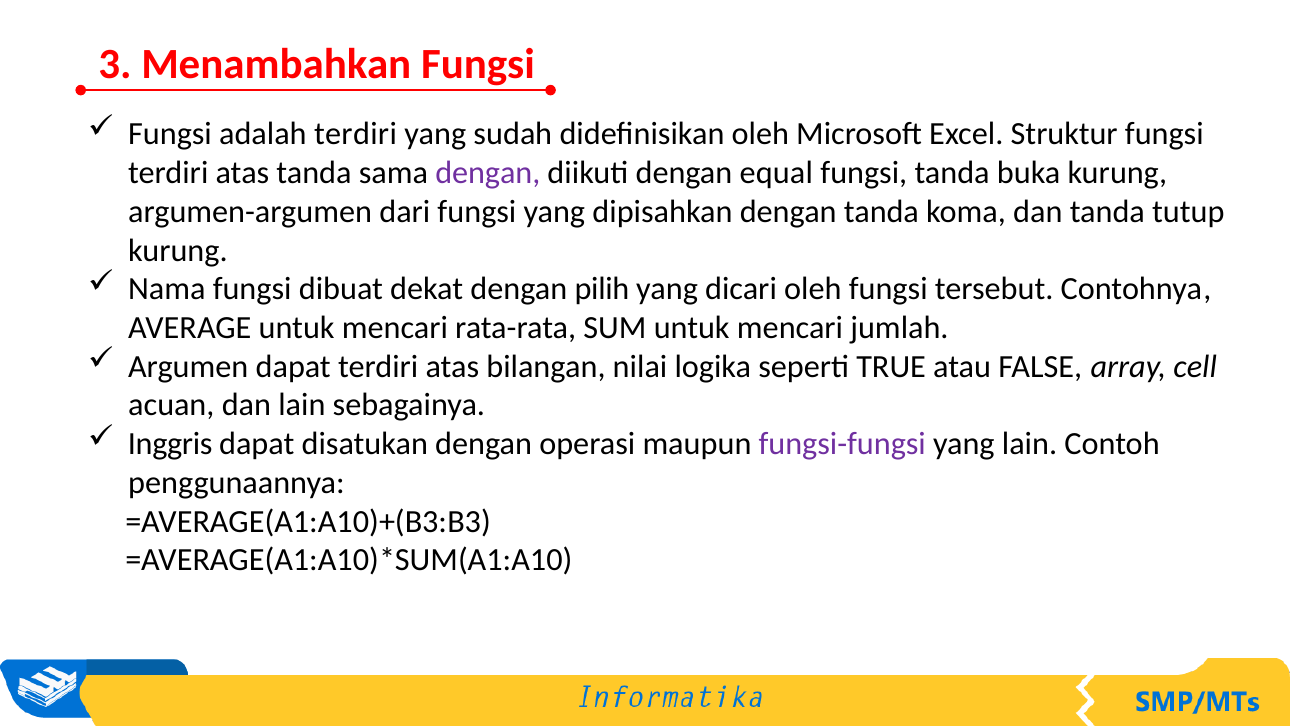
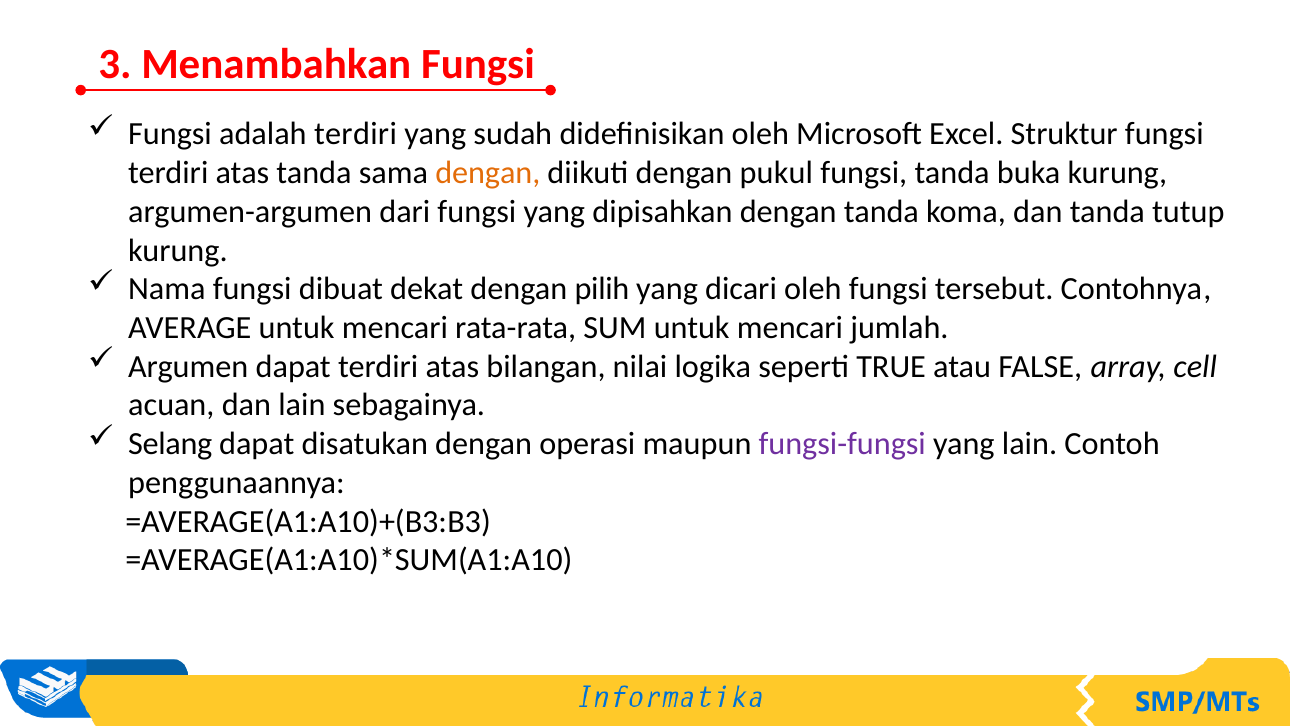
dengan at (488, 173) colour: purple -> orange
equal: equal -> pukul
Inggris: Inggris -> Selang
